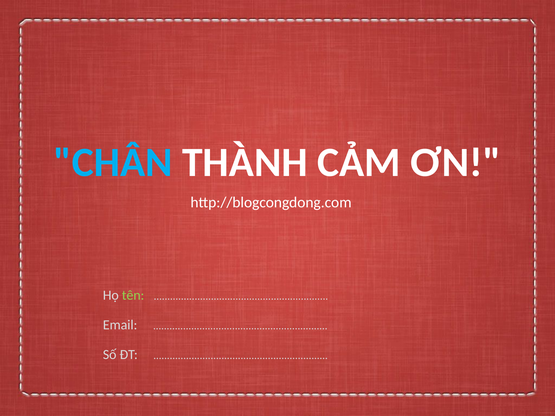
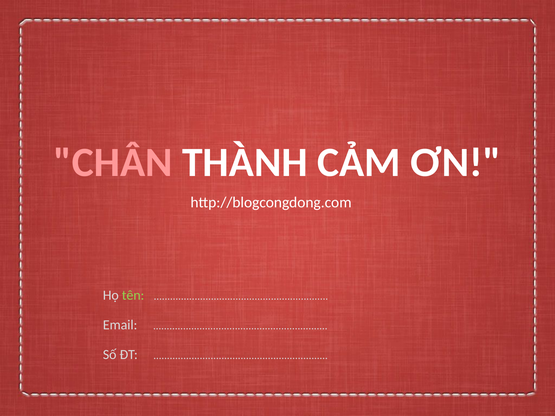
CHÂN colour: light blue -> pink
